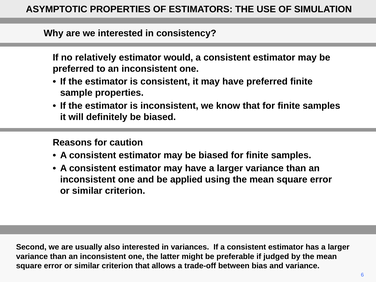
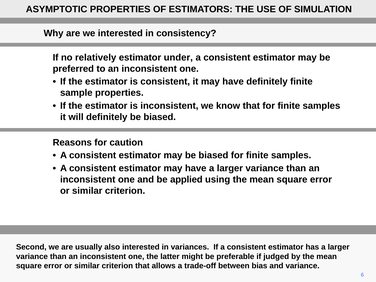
would: would -> under
have preferred: preferred -> definitely
